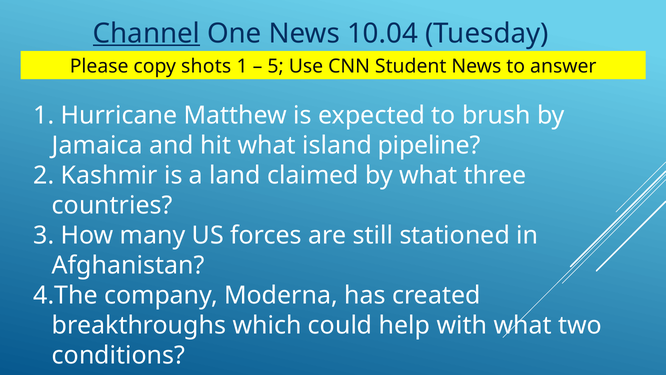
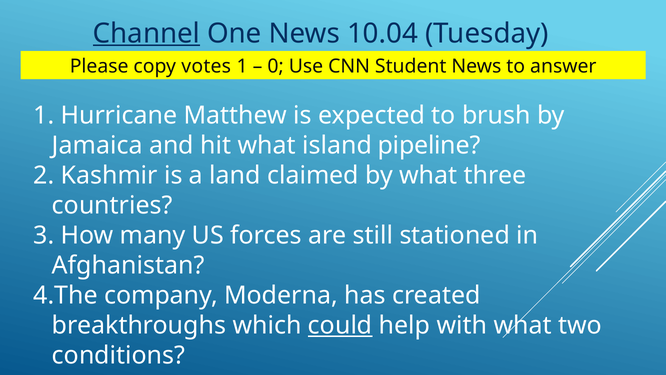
shots: shots -> votes
5: 5 -> 0
could underline: none -> present
